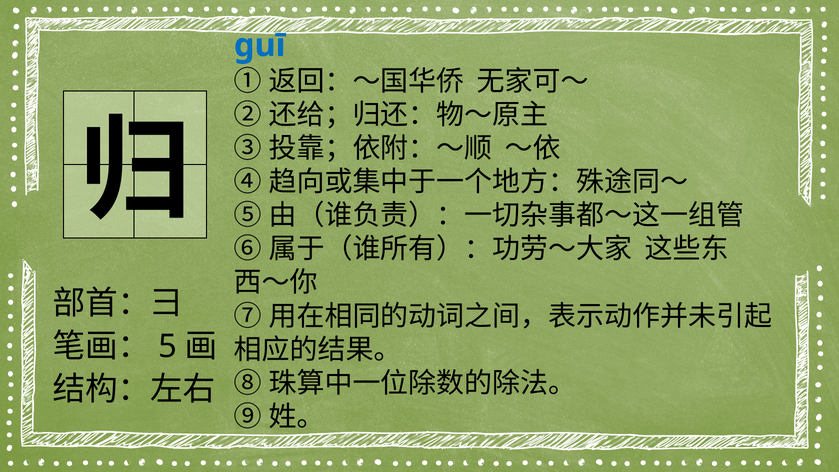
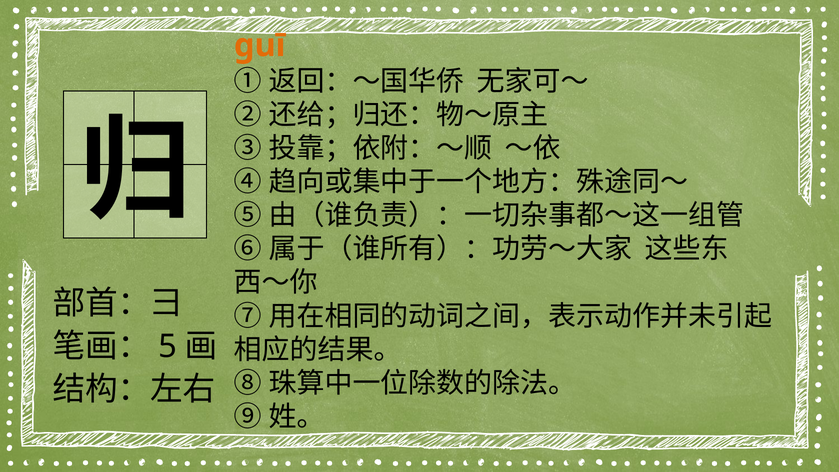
guī colour: blue -> orange
